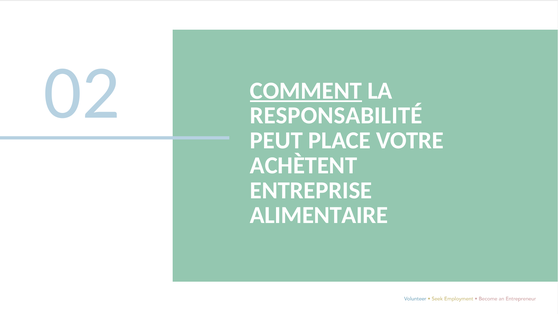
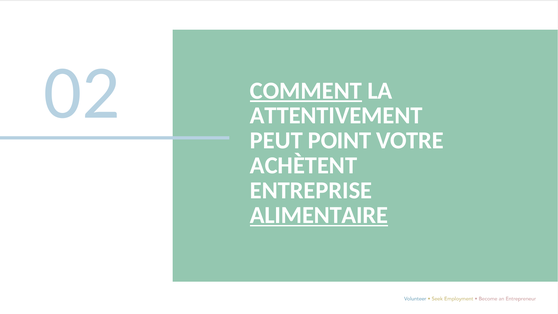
RESPONSABILITÉ: RESPONSABILITÉ -> ATTENTIVEMENT
PLACE: PLACE -> POINT
ALIMENTAIRE underline: none -> present
